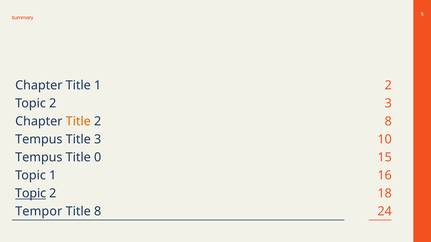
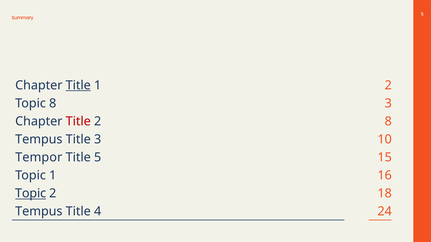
Title at (78, 85) underline: none -> present
2 at (53, 103): 2 -> 8
Title at (78, 122) colour: orange -> red
Tempus at (39, 158): Tempus -> Tempor
Title 0: 0 -> 5
Tempor at (39, 212): Tempor -> Tempus
Title 8: 8 -> 4
